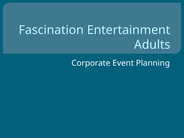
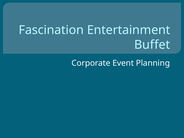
Adults: Adults -> Buffet
